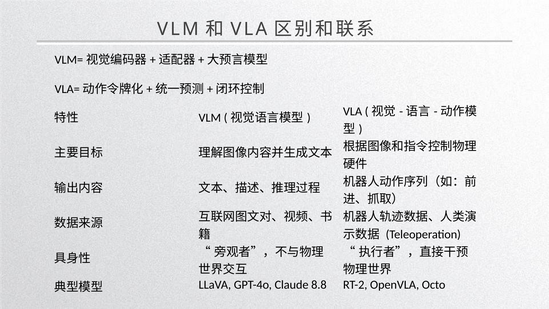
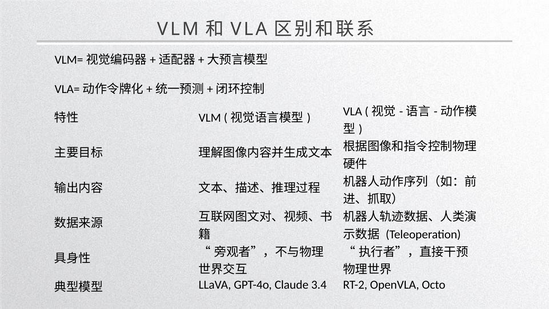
8.8: 8.8 -> 3.4
